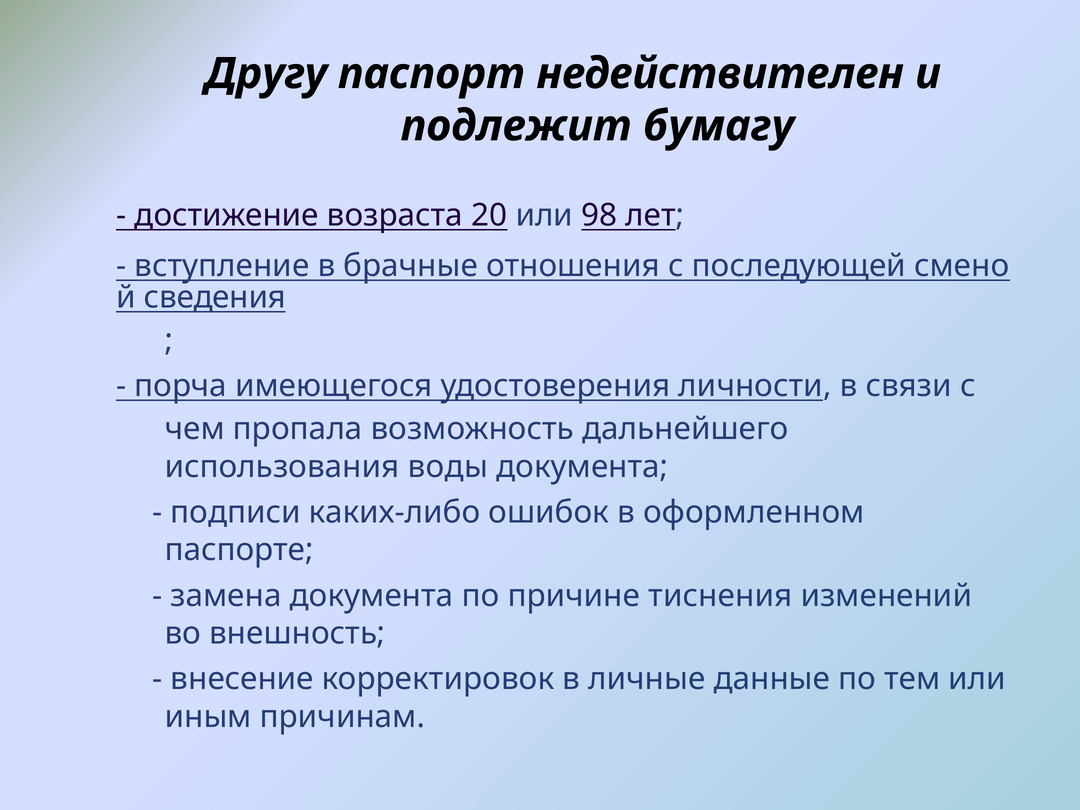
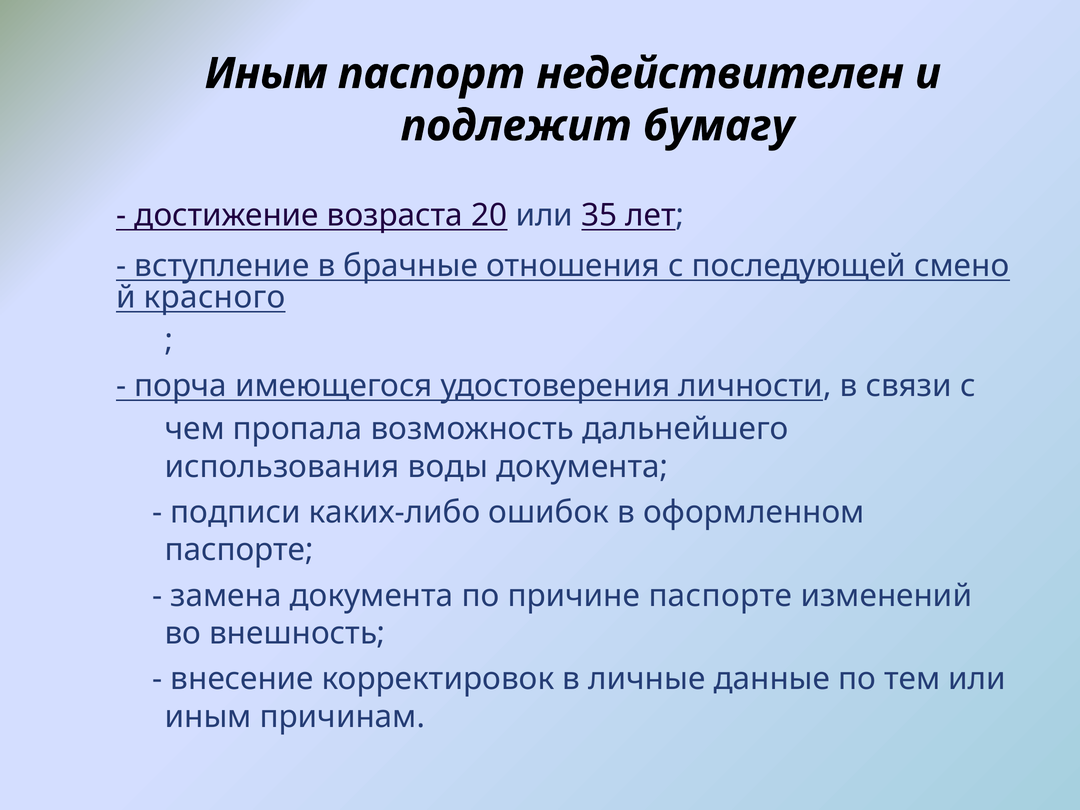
Другу at (266, 74): Другу -> Иным
98: 98 -> 35
сведения: сведения -> красного
причине тиснения: тиснения -> паспорте
